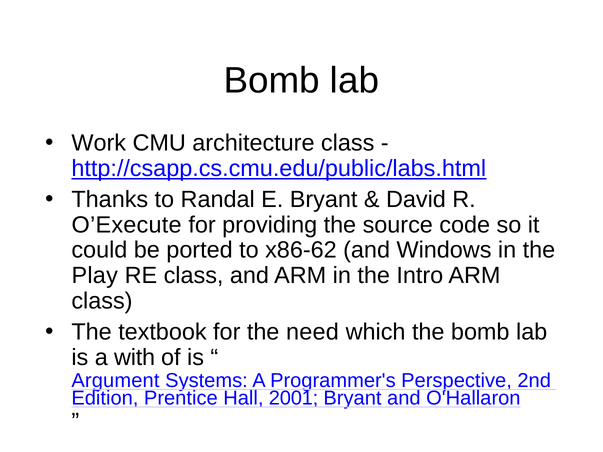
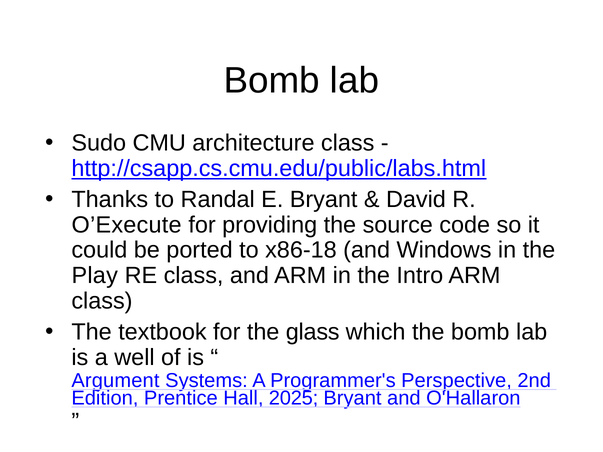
Work: Work -> Sudo
x86-62: x86-62 -> x86-18
need: need -> glass
with: with -> well
2001: 2001 -> 2025
